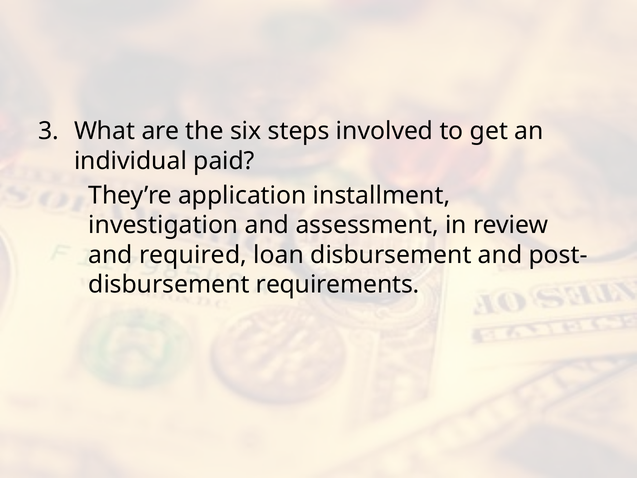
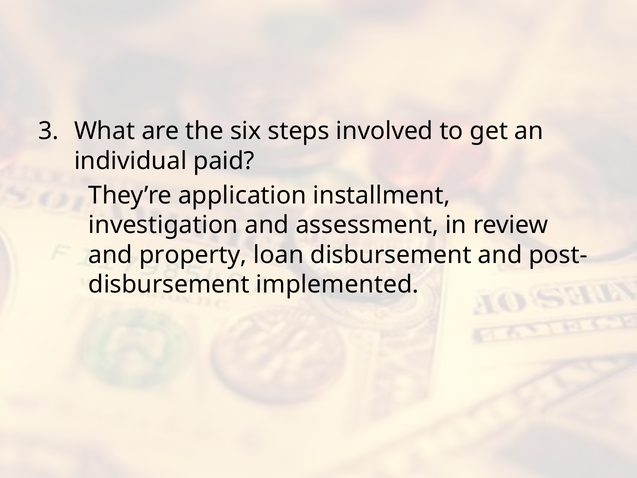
required: required -> property
requirements: requirements -> implemented
